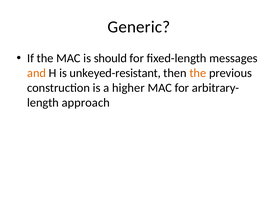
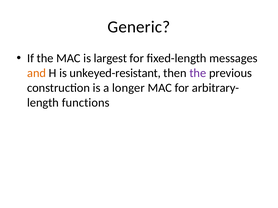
should: should -> largest
the at (198, 73) colour: orange -> purple
higher: higher -> longer
approach: approach -> functions
